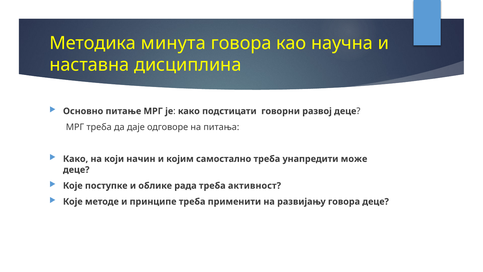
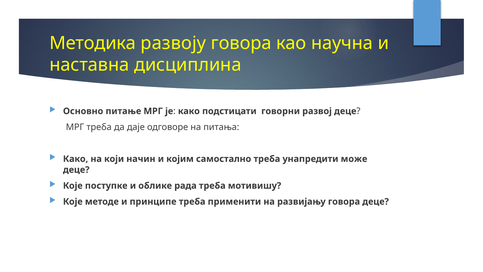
минута: минута -> развоју
активност: активност -> мотивишу
